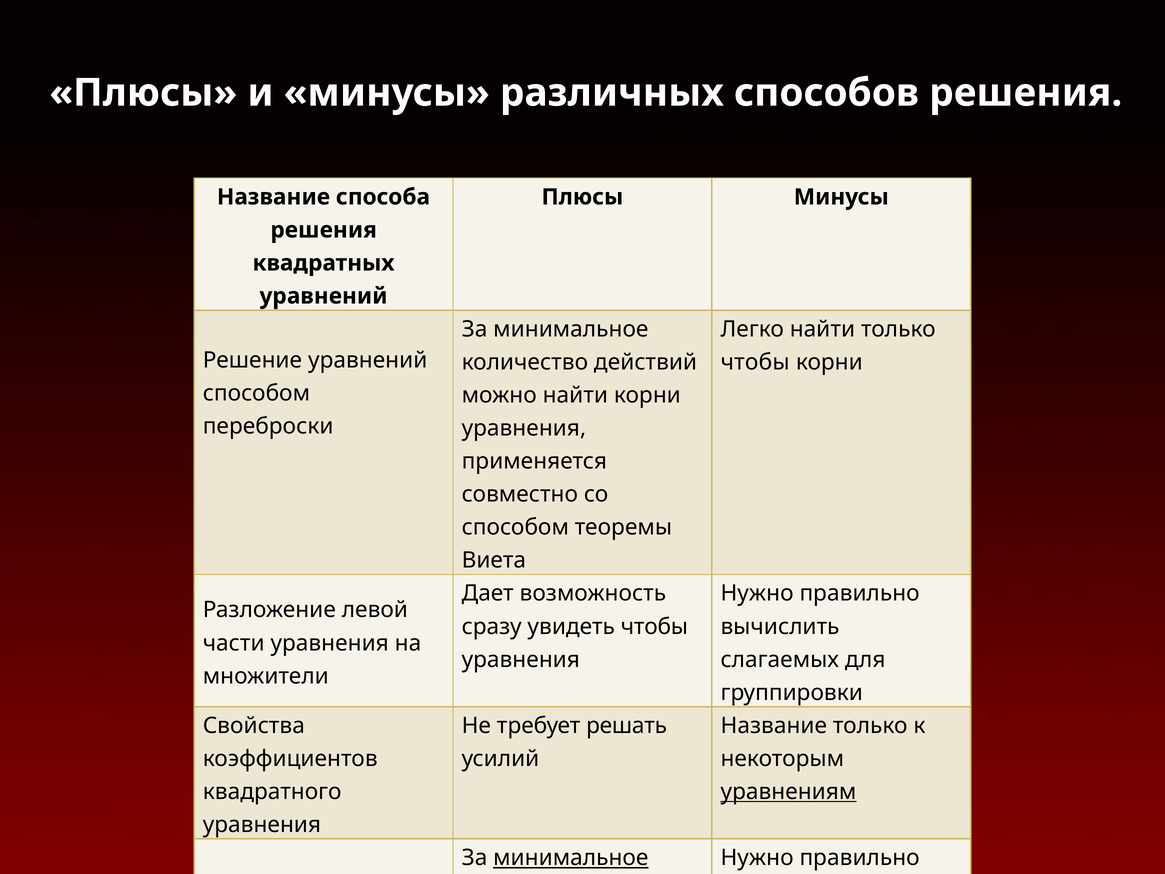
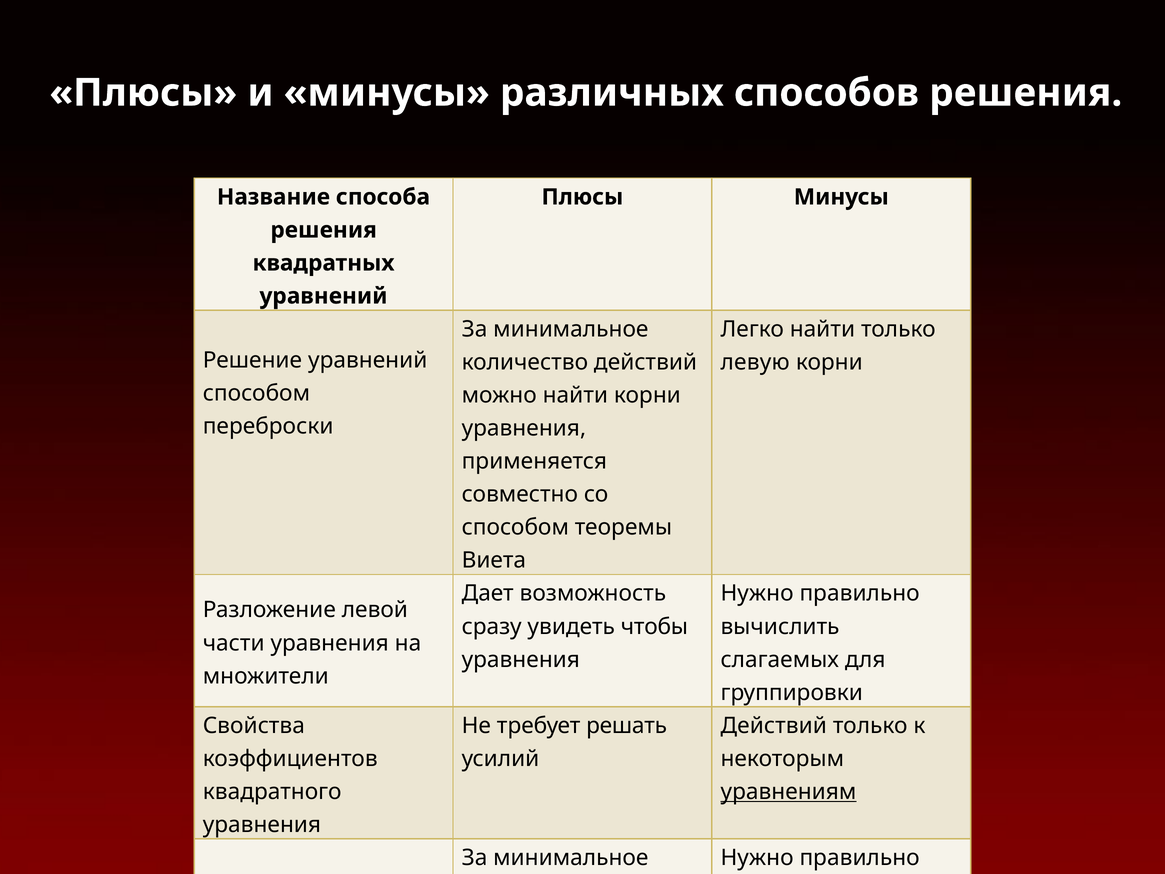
чтобы at (755, 362): чтобы -> левую
Название at (774, 725): Название -> Действий
минимальное at (571, 858) underline: present -> none
